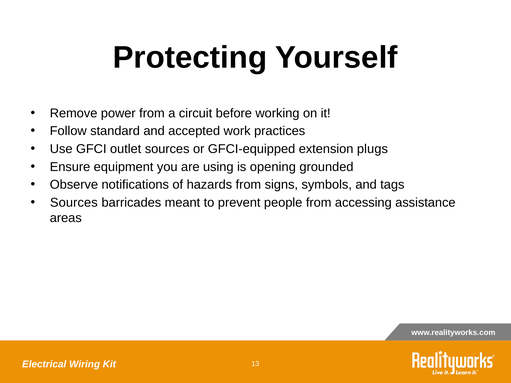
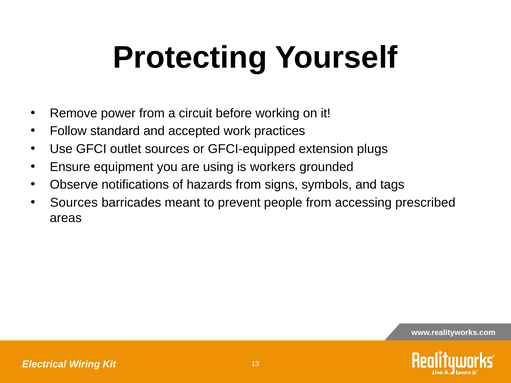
opening: opening -> workers
assistance: assistance -> prescribed
